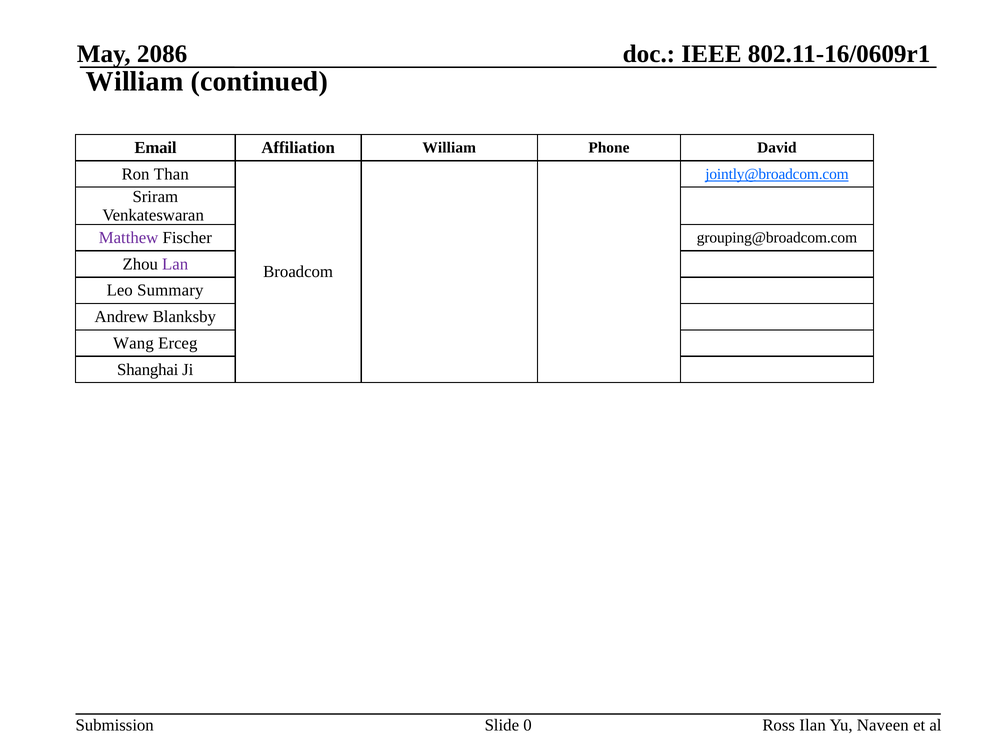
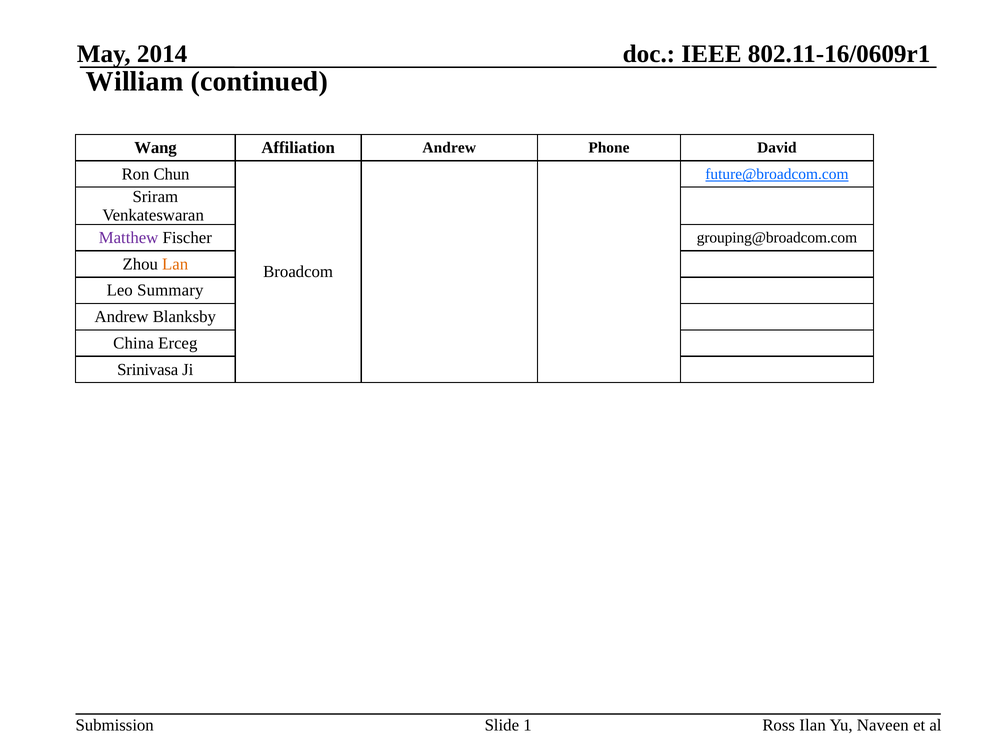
2086: 2086 -> 2014
Email: Email -> Wang
Affiliation William: William -> Andrew
Than: Than -> Chun
jointly@broadcom.com: jointly@broadcom.com -> future@broadcom.com
Lan colour: purple -> orange
Wang: Wang -> China
Shanghai: Shanghai -> Srinivasa
0: 0 -> 1
